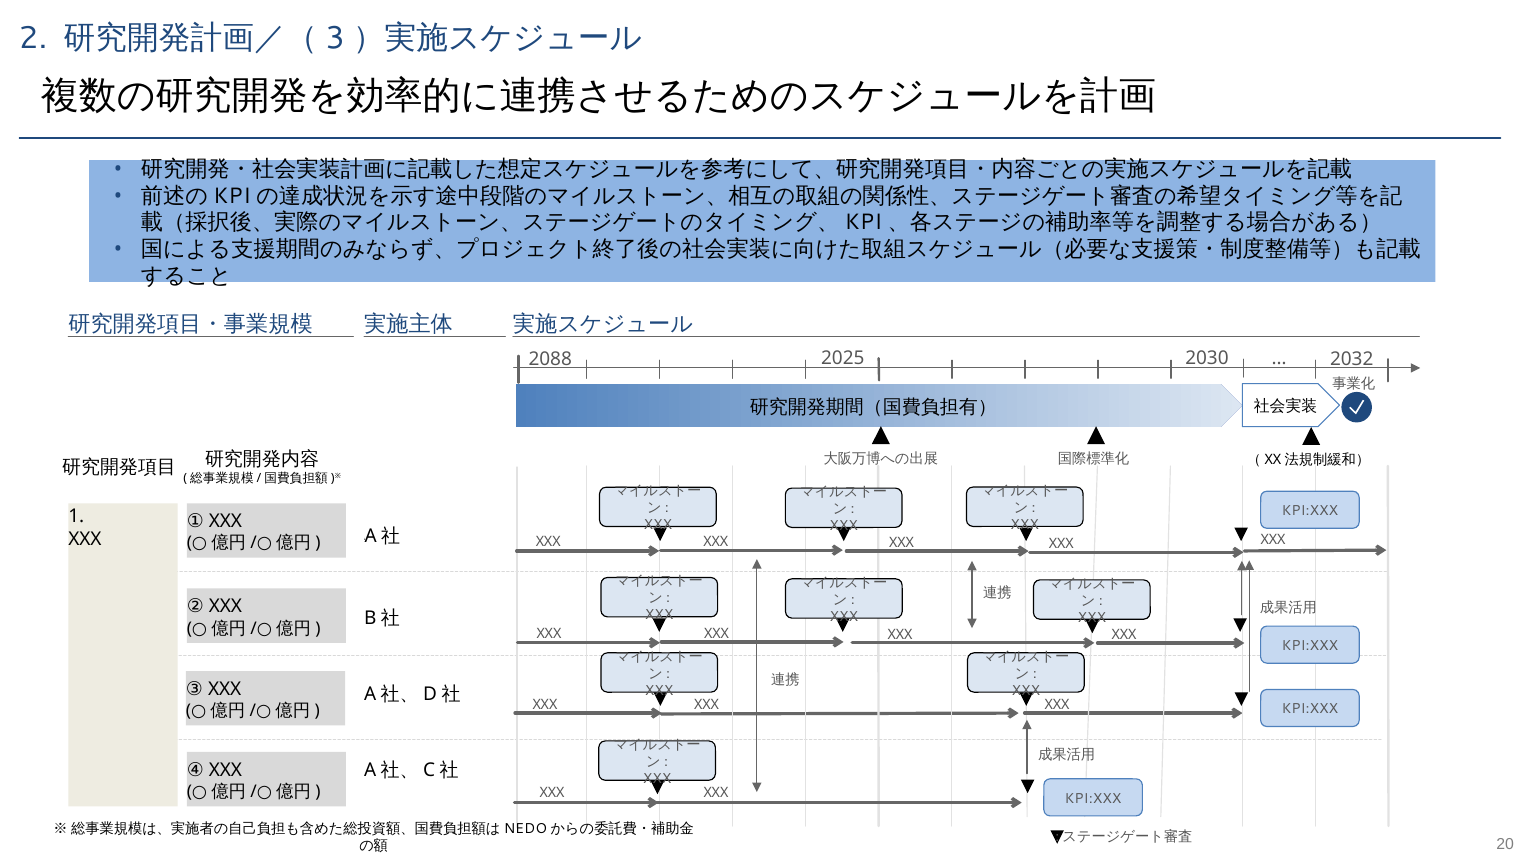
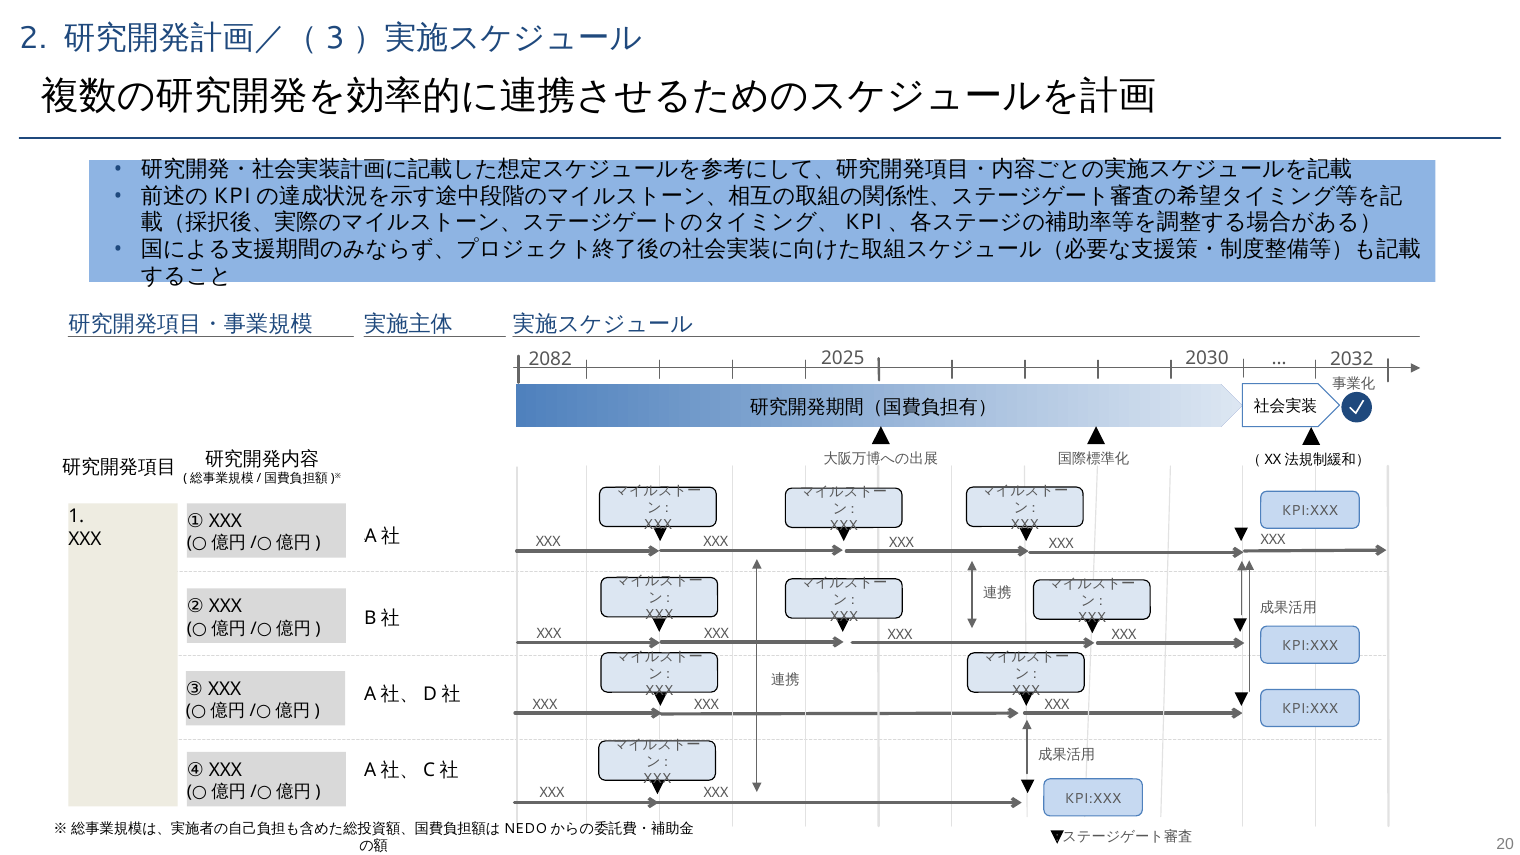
2088: 2088 -> 2082
